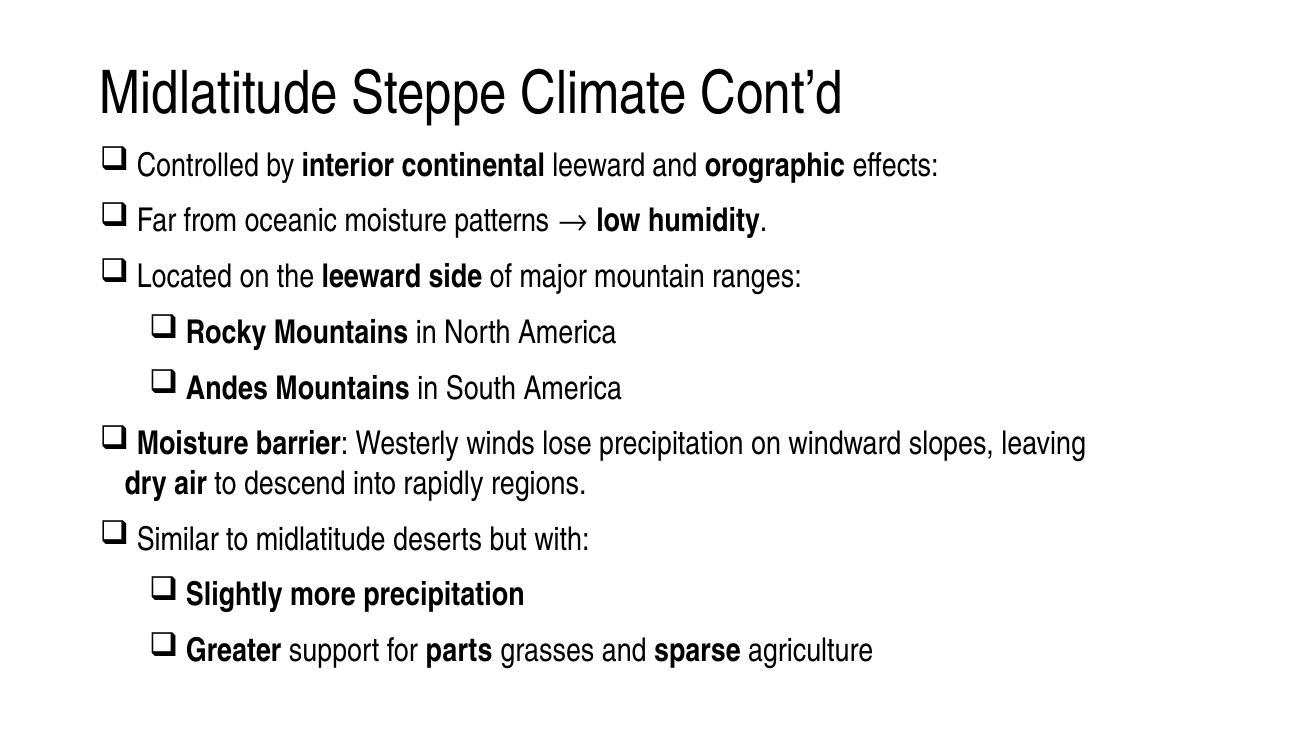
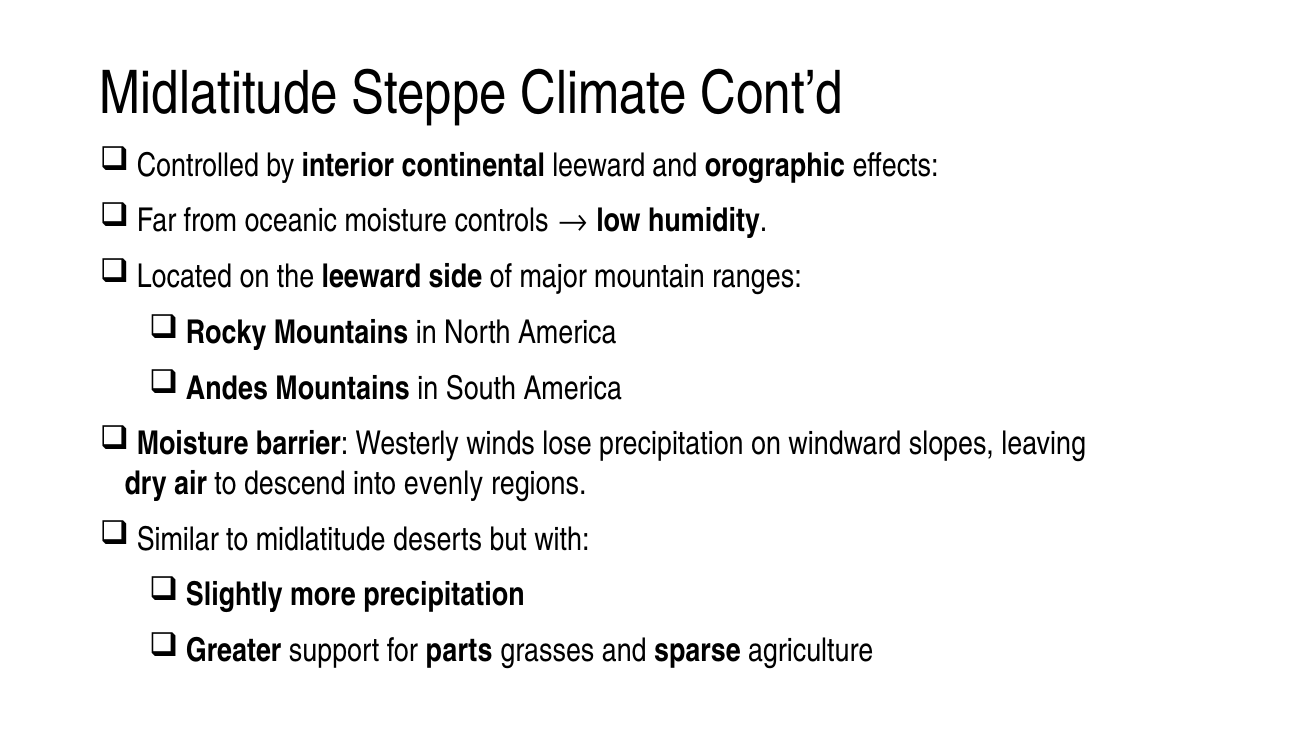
patterns: patterns -> controls
rapidly: rapidly -> evenly
